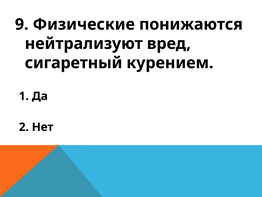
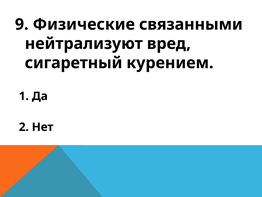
понижаются: понижаются -> связанными
